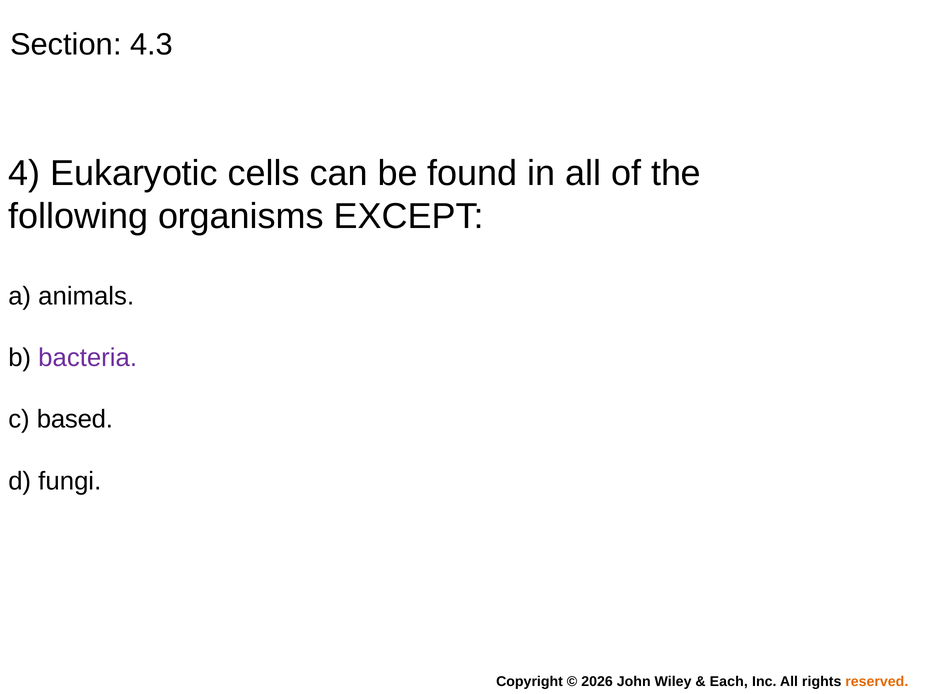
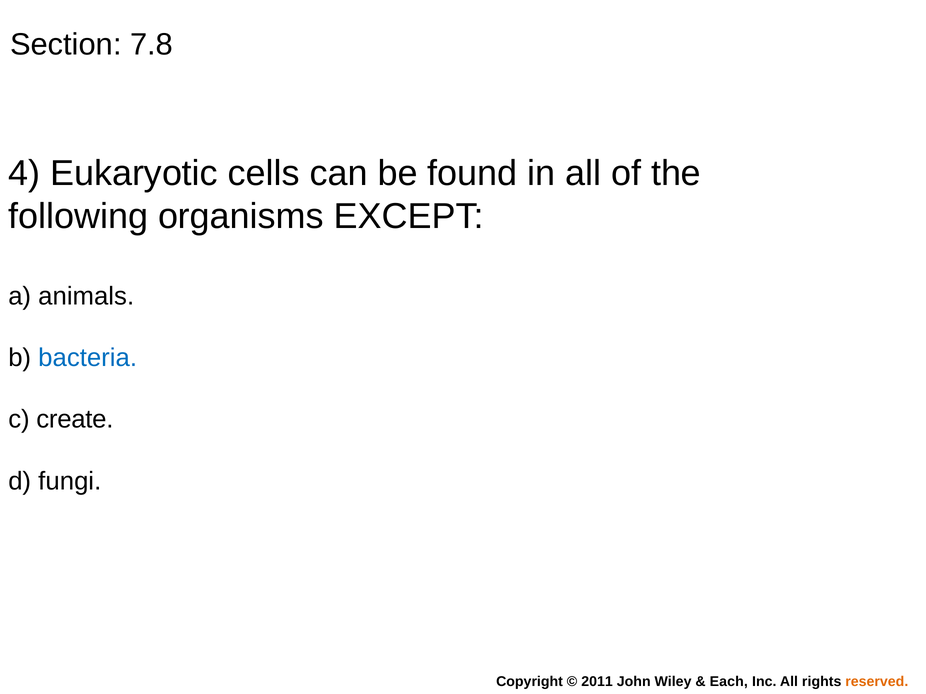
4.3: 4.3 -> 7.8
bacteria colour: purple -> blue
based: based -> create
2026: 2026 -> 2011
